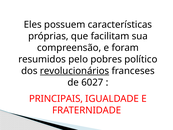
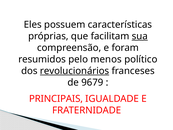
sua underline: none -> present
pobres: pobres -> menos
6027: 6027 -> 9679
